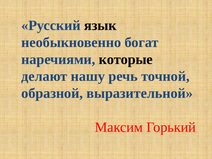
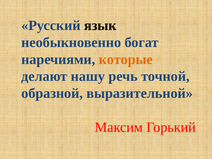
которые colour: black -> orange
